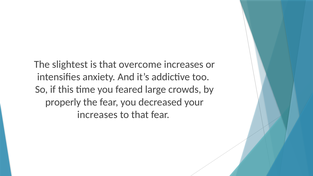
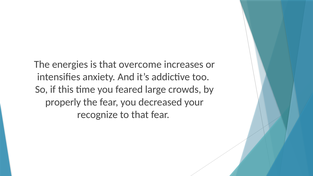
slightest: slightest -> energies
increases at (97, 115): increases -> recognize
